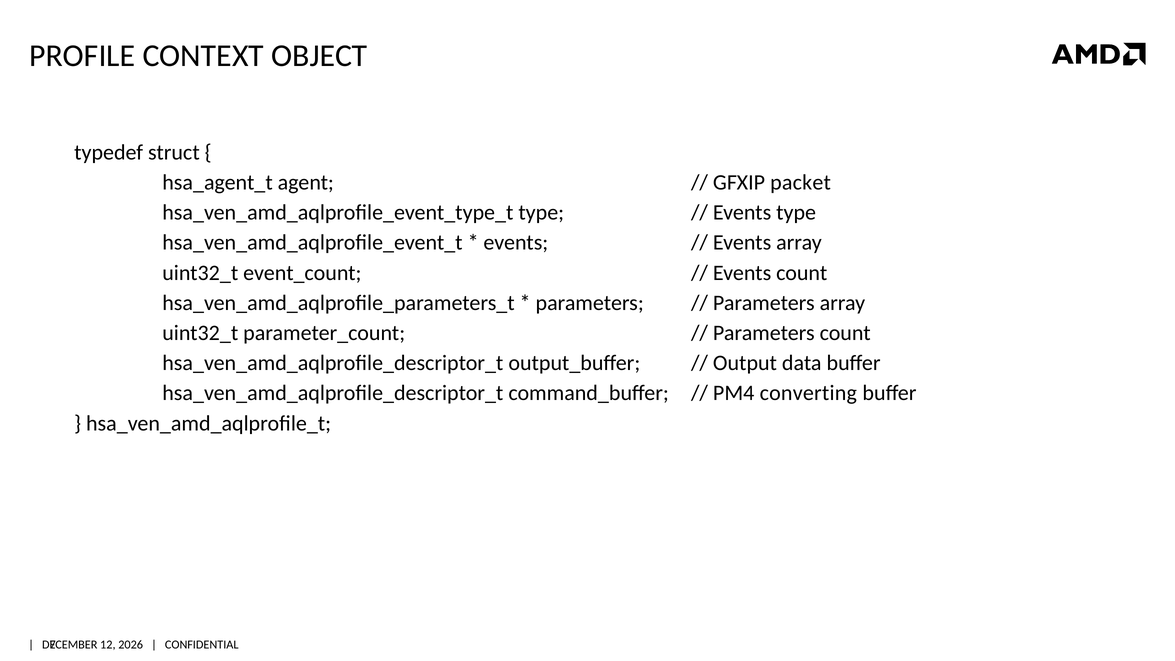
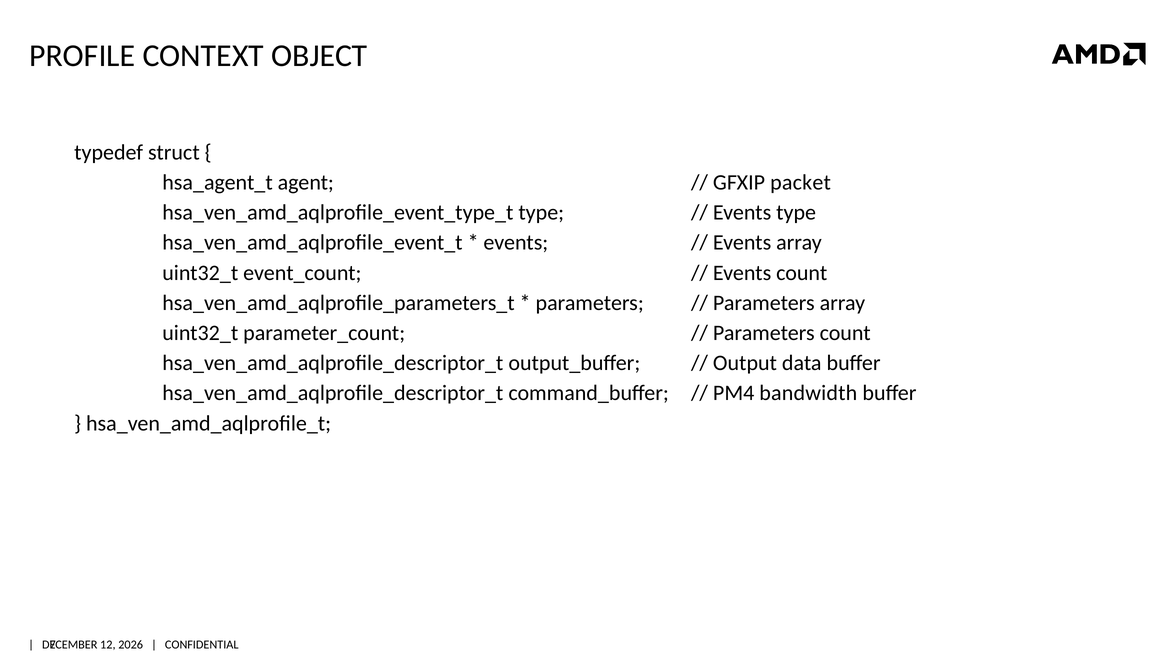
converting: converting -> bandwidth
